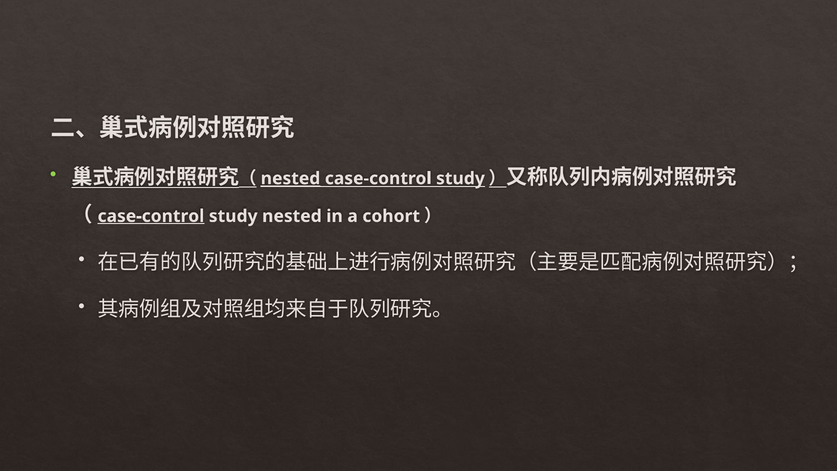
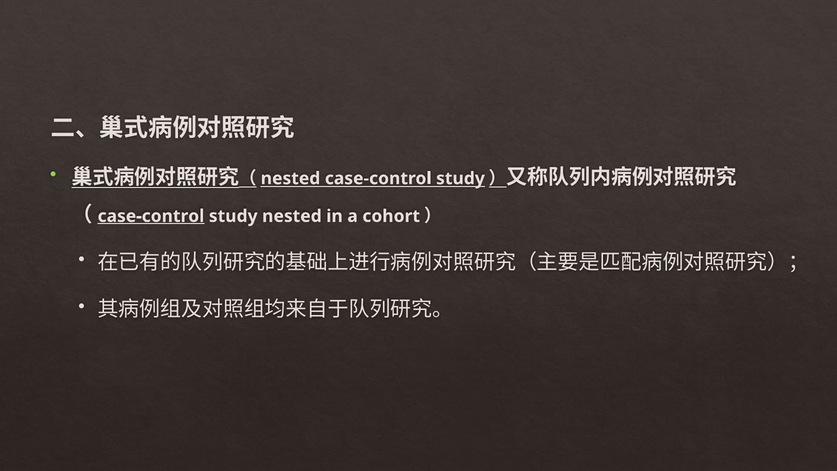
nested at (290, 178) underline: present -> none
